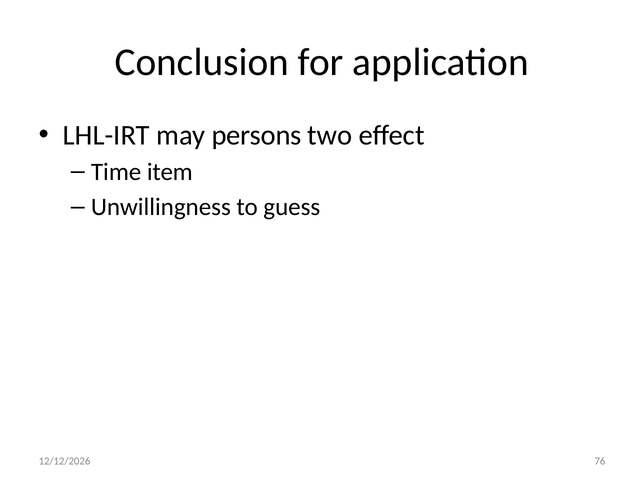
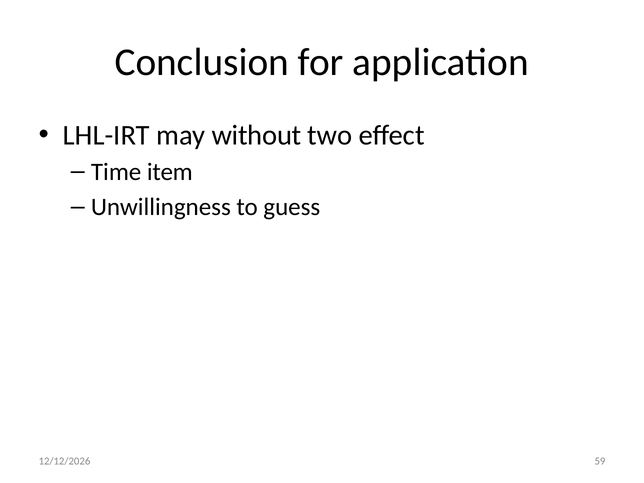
persons: persons -> without
76: 76 -> 59
